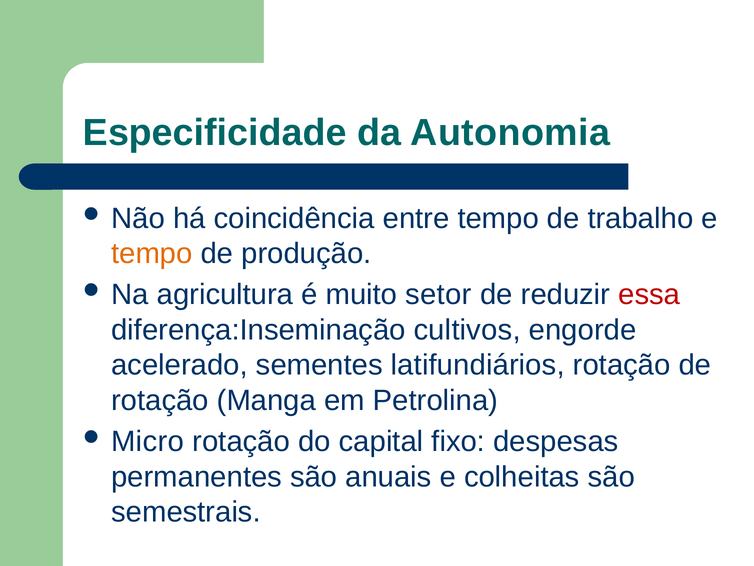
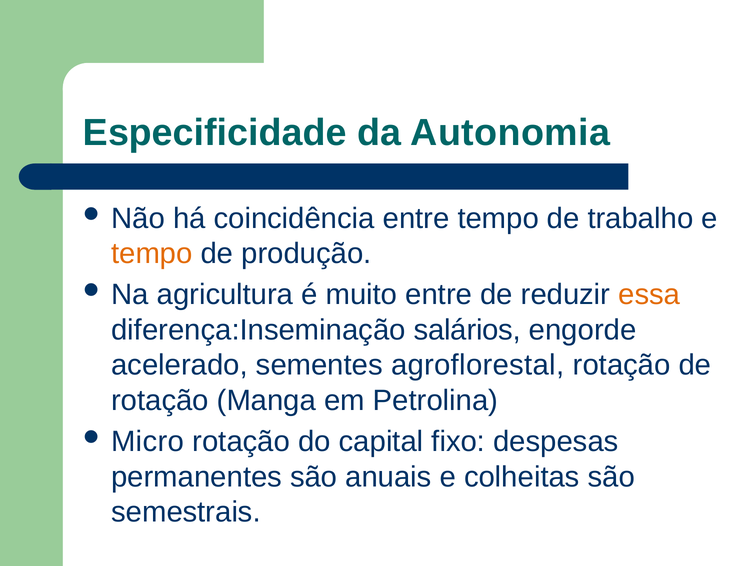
muito setor: setor -> entre
essa colour: red -> orange
cultivos: cultivos -> salários
latifundiários: latifundiários -> agroflorestal
